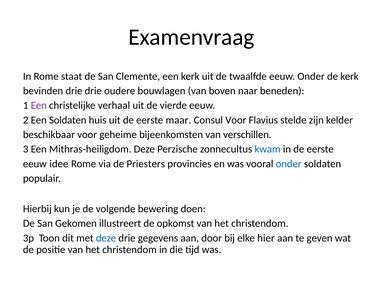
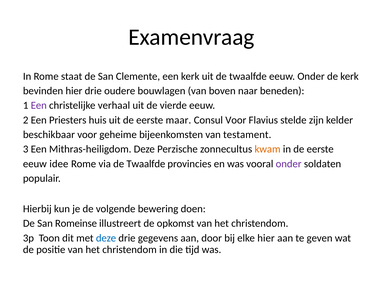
bevinden drie: drie -> hier
Een Soldaten: Soldaten -> Priesters
verschillen: verschillen -> testament
kwam colour: blue -> orange
via de Priesters: Priesters -> Twaalfde
onder at (289, 163) colour: blue -> purple
Gekomen: Gekomen -> Romeinse
